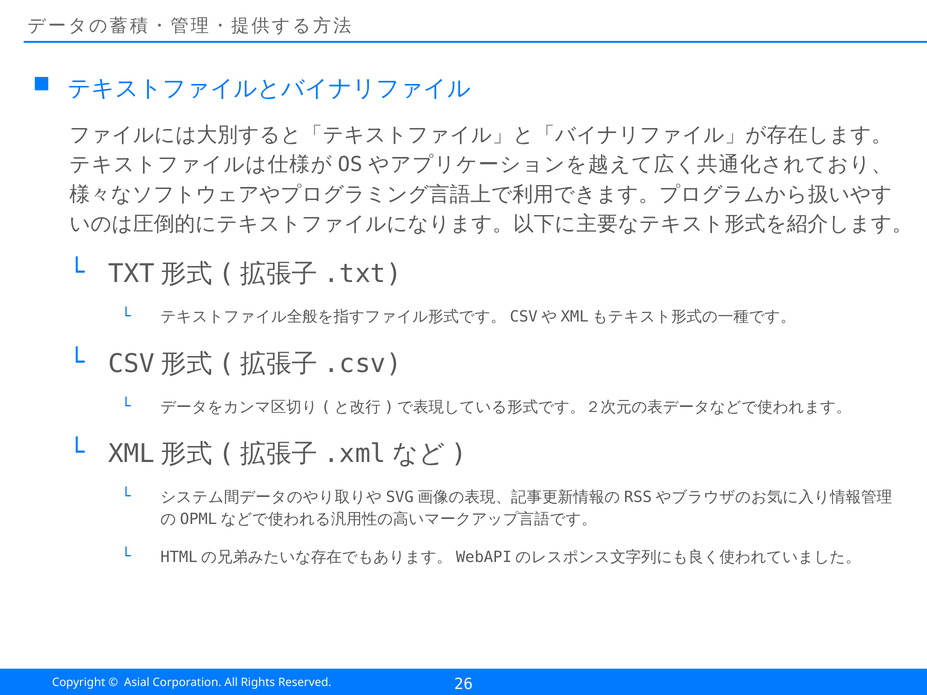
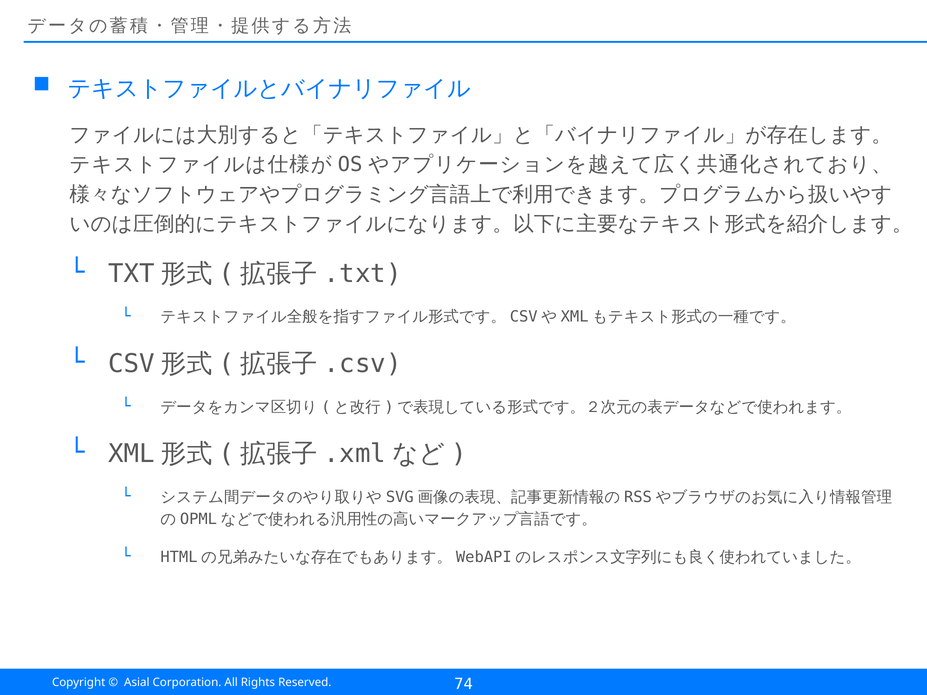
26: 26 -> 74
